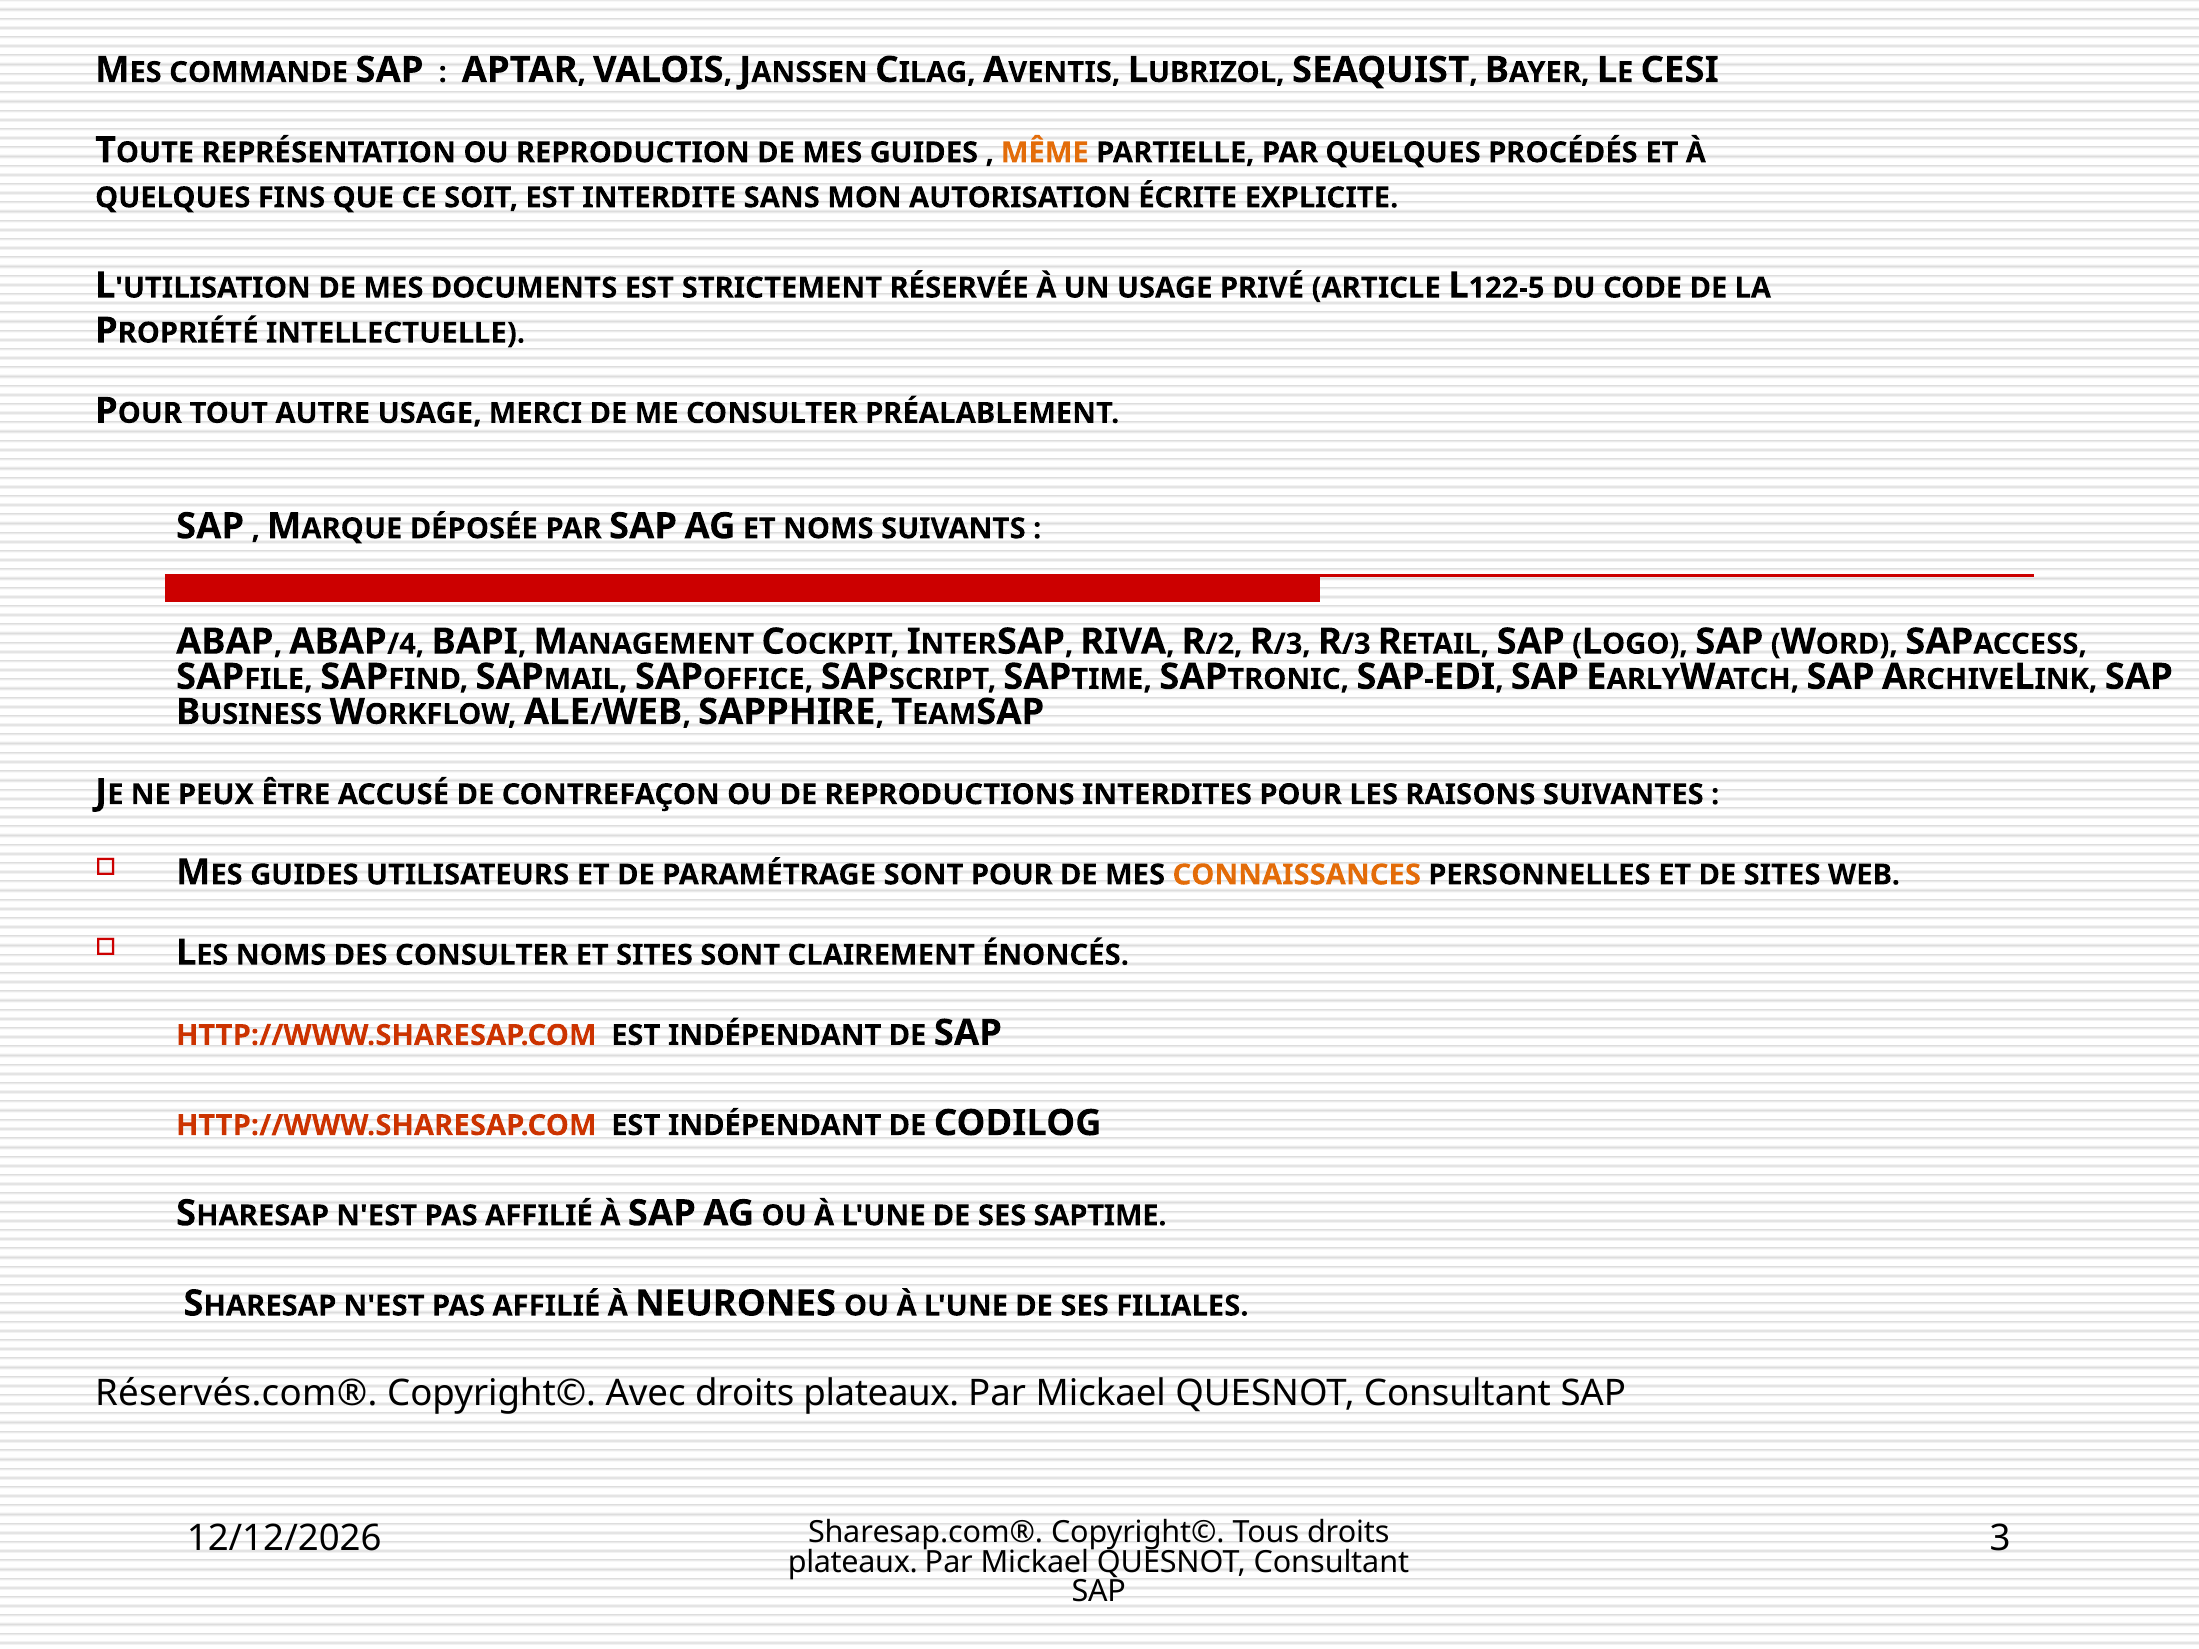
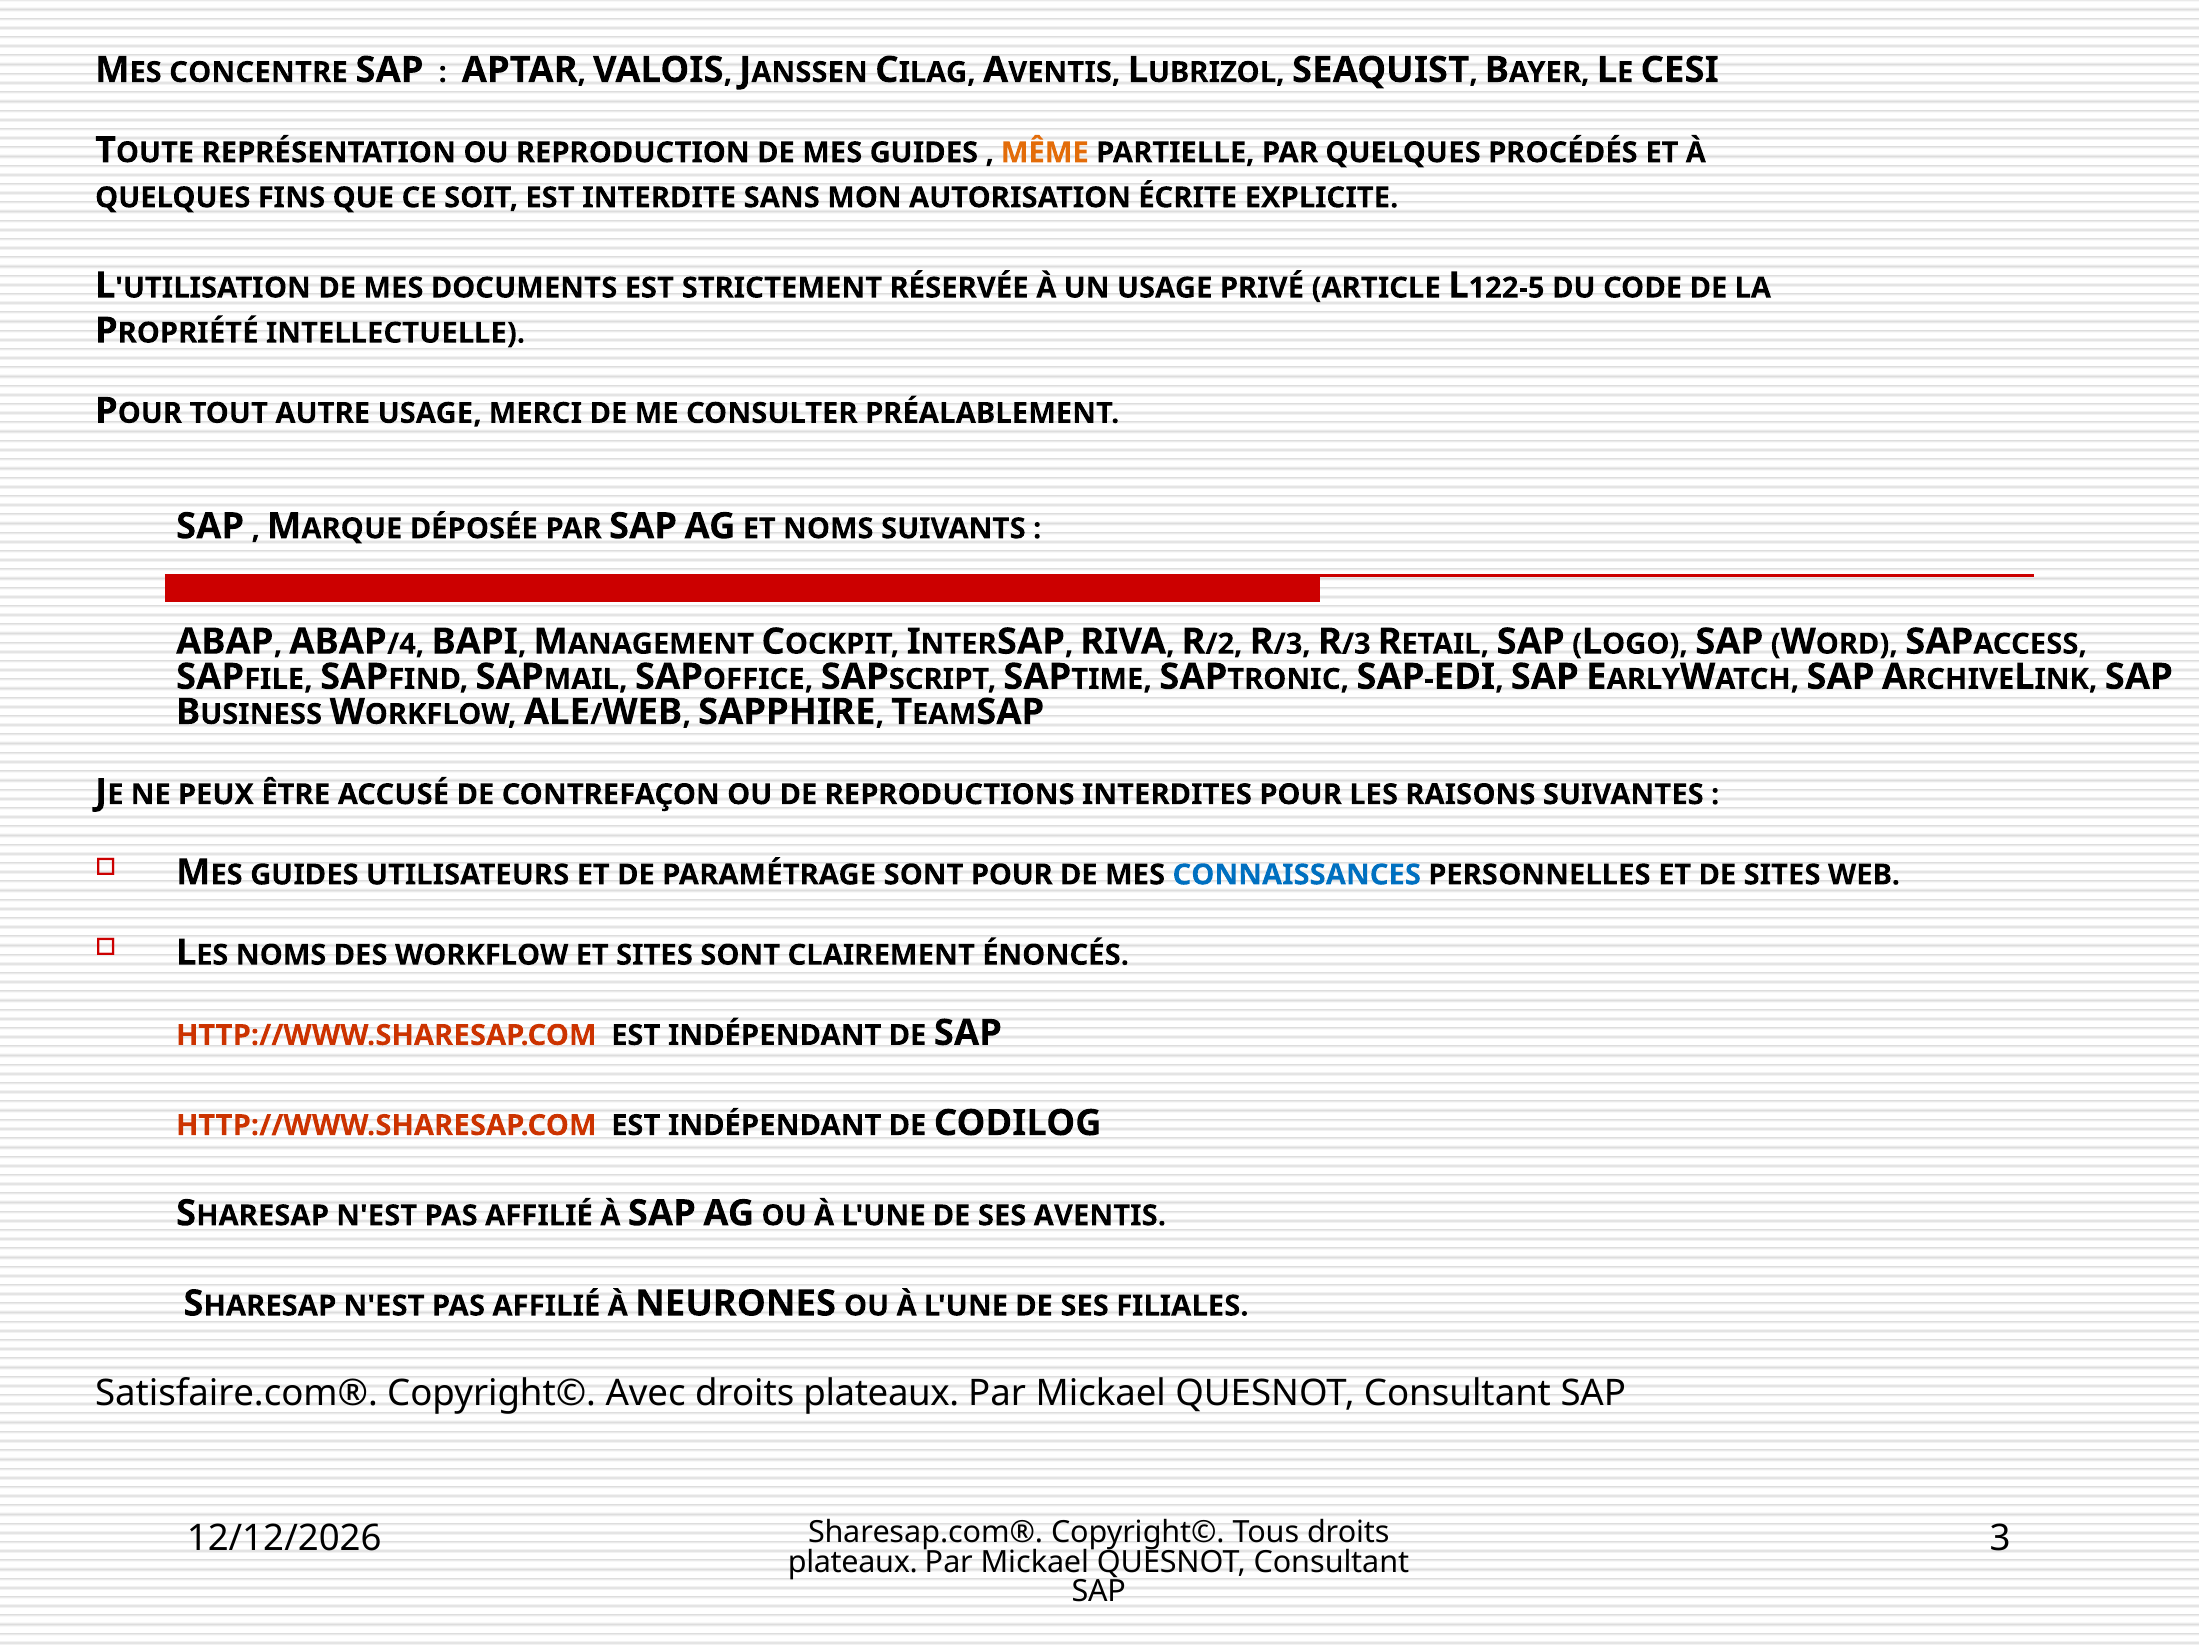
COMMANDE: COMMANDE -> CONCENTRE
CONNAISSANCES colour: orange -> blue
DES CONSULTER: CONSULTER -> WORKFLOW
SES SAPTIME: SAPTIME -> AVENTIS
Réservés.com®: Réservés.com® -> Satisfaire.com®
